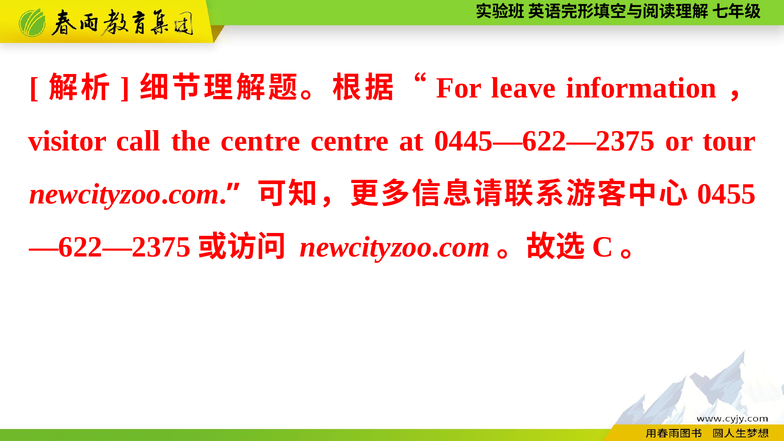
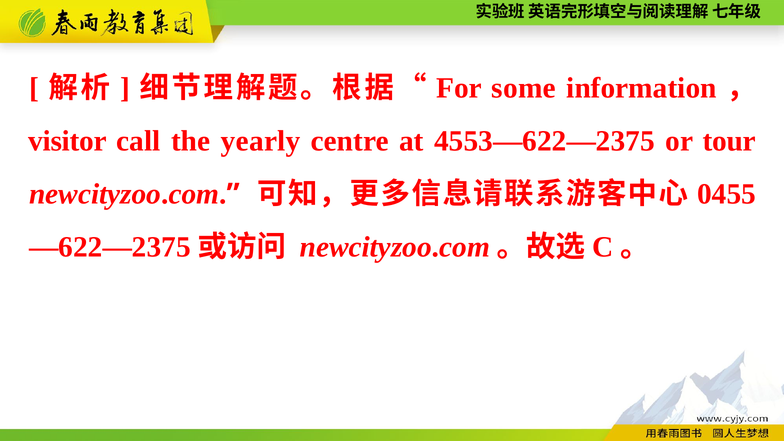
leave: leave -> some
the centre: centre -> yearly
0445—622—2375: 0445—622—2375 -> 4553—622—2375
